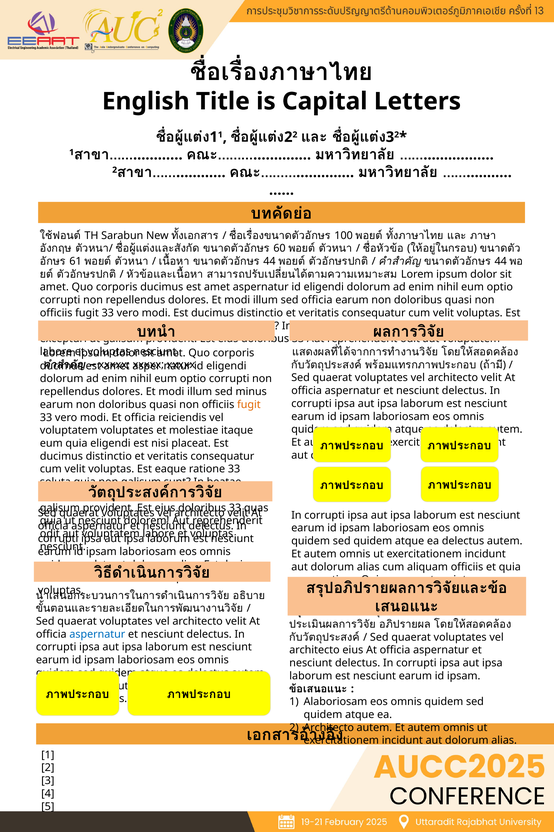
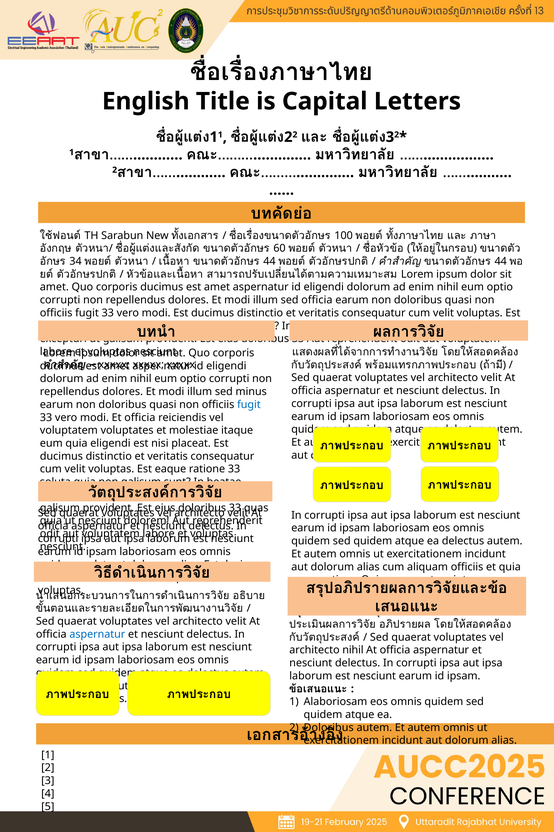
61: 61 -> 34
fugit at (249, 404) colour: orange -> blue
architecto eius: eius -> nihil
Architecto at (329, 727): Architecto -> Doloribus
